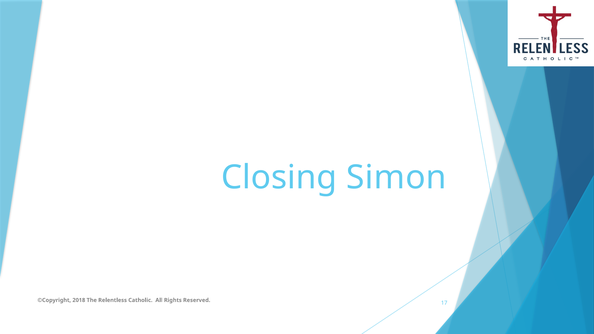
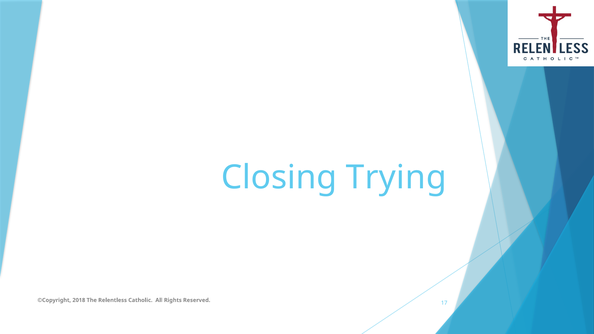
Simon: Simon -> Trying
